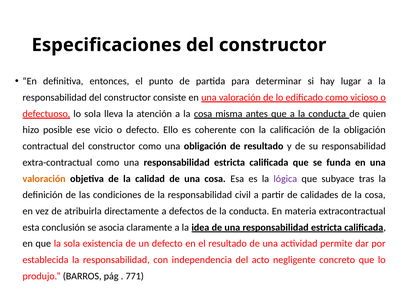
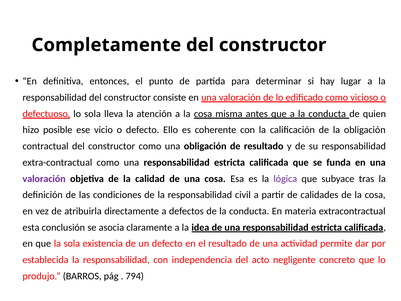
Especificaciones: Especificaciones -> Completamente
valoración at (44, 179) colour: orange -> purple
771: 771 -> 794
